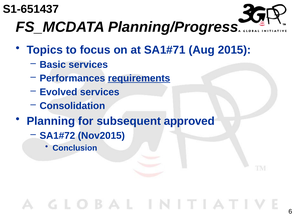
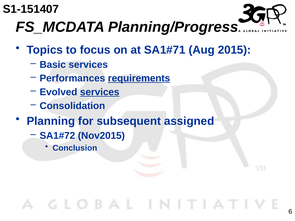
S1-651437: S1-651437 -> S1-151407
services at (100, 92) underline: none -> present
approved: approved -> assigned
